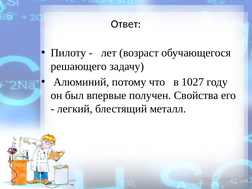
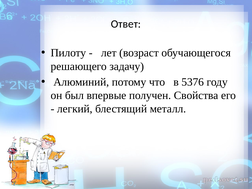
1027: 1027 -> 5376
